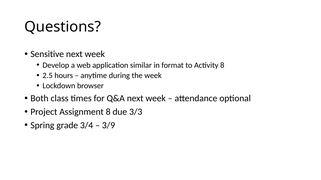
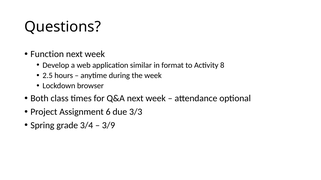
Sensitive: Sensitive -> Function
Assignment 8: 8 -> 6
